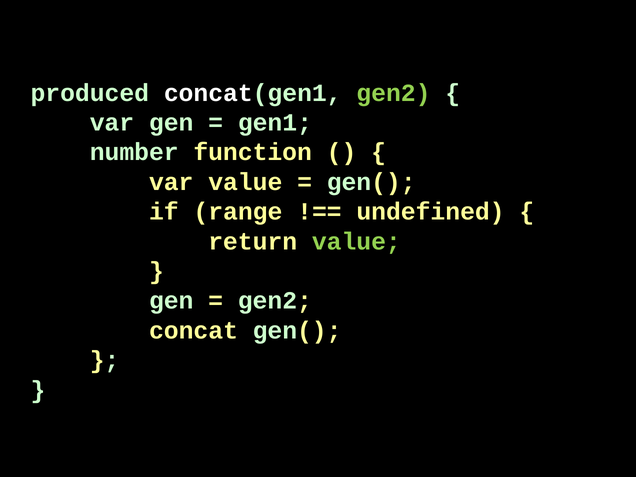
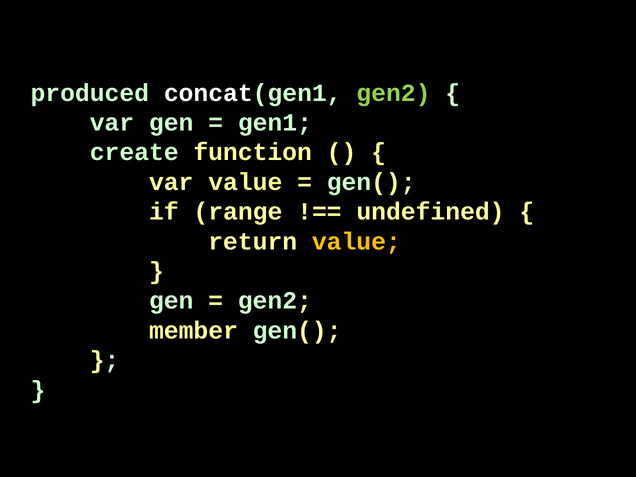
number: number -> create
value at (356, 241) colour: light green -> yellow
concat: concat -> member
